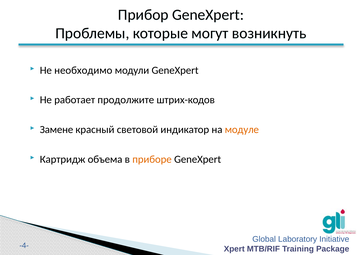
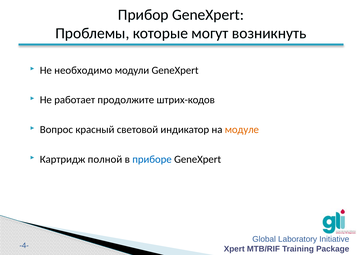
Замене: Замене -> Вопрос
объема: объема -> полной
приборе colour: orange -> blue
